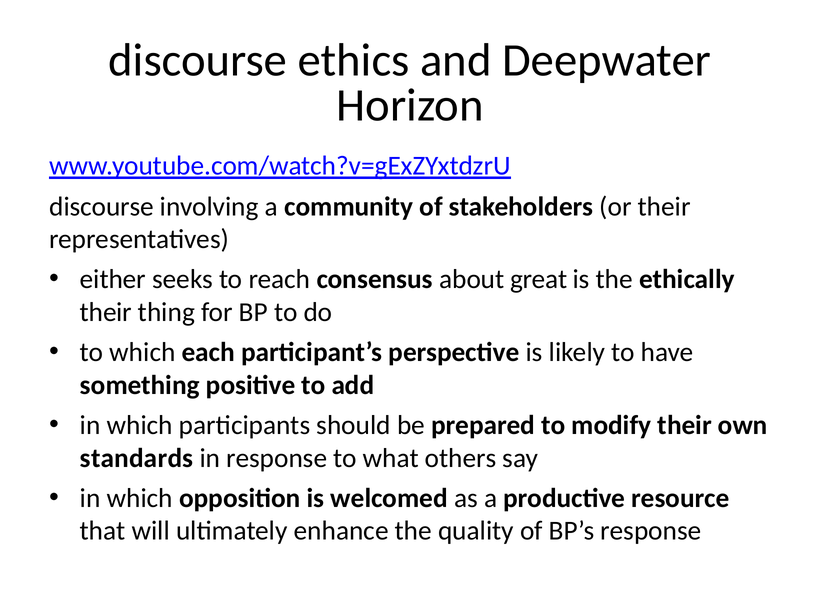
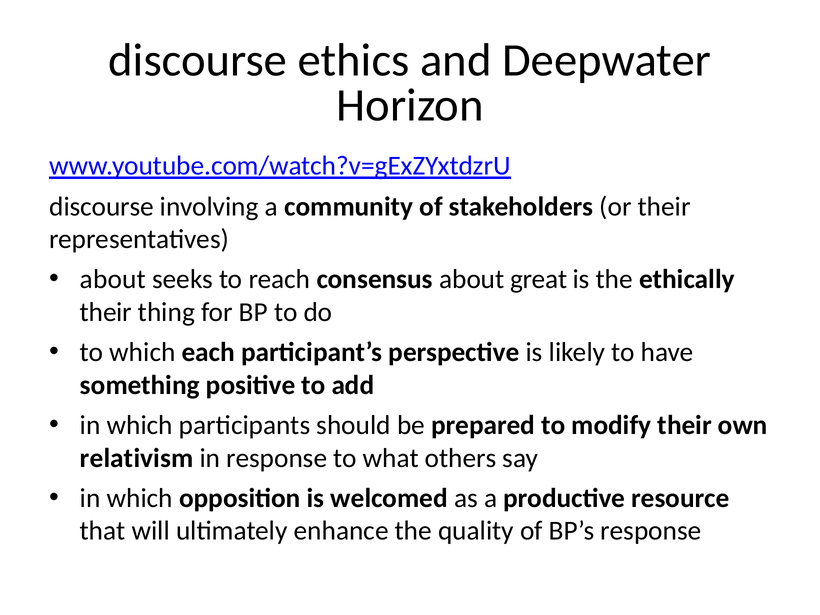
either at (113, 279): either -> about
standards: standards -> relativism
